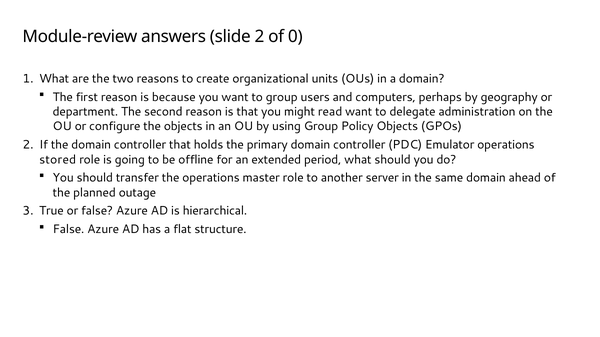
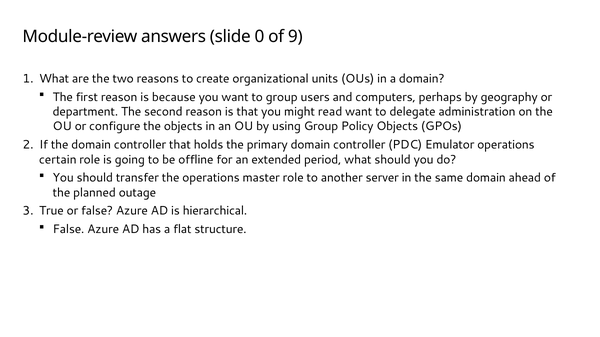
slide 2: 2 -> 0
0: 0 -> 9
stored: stored -> certain
